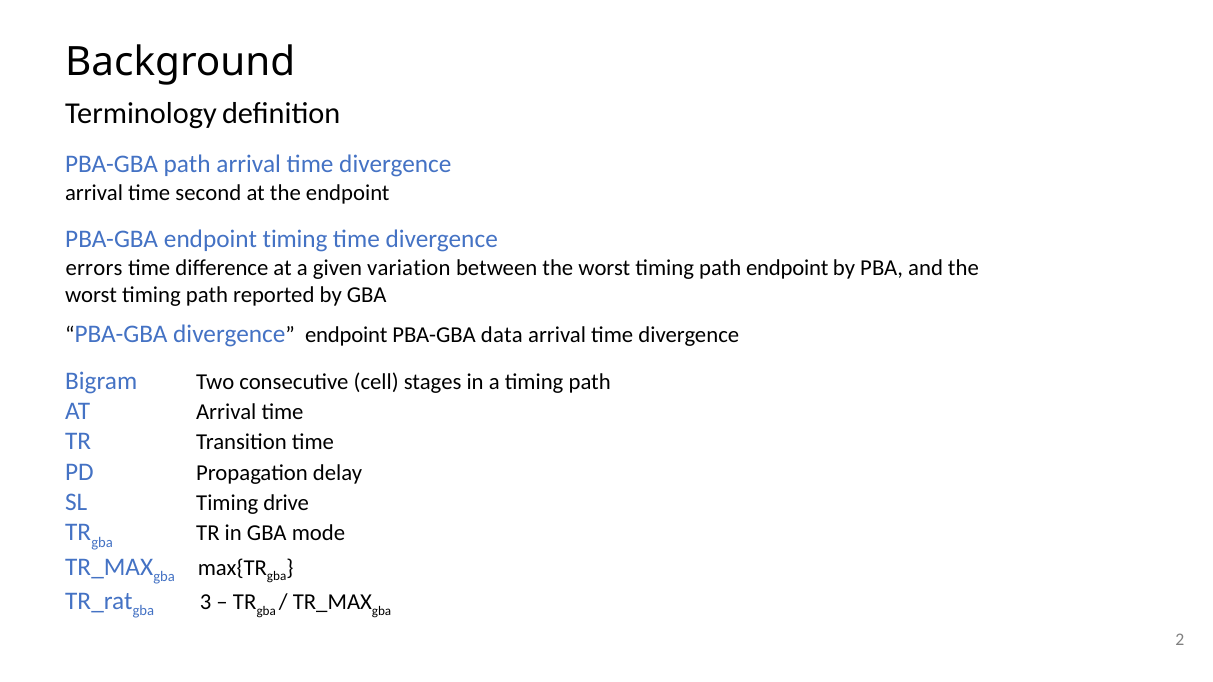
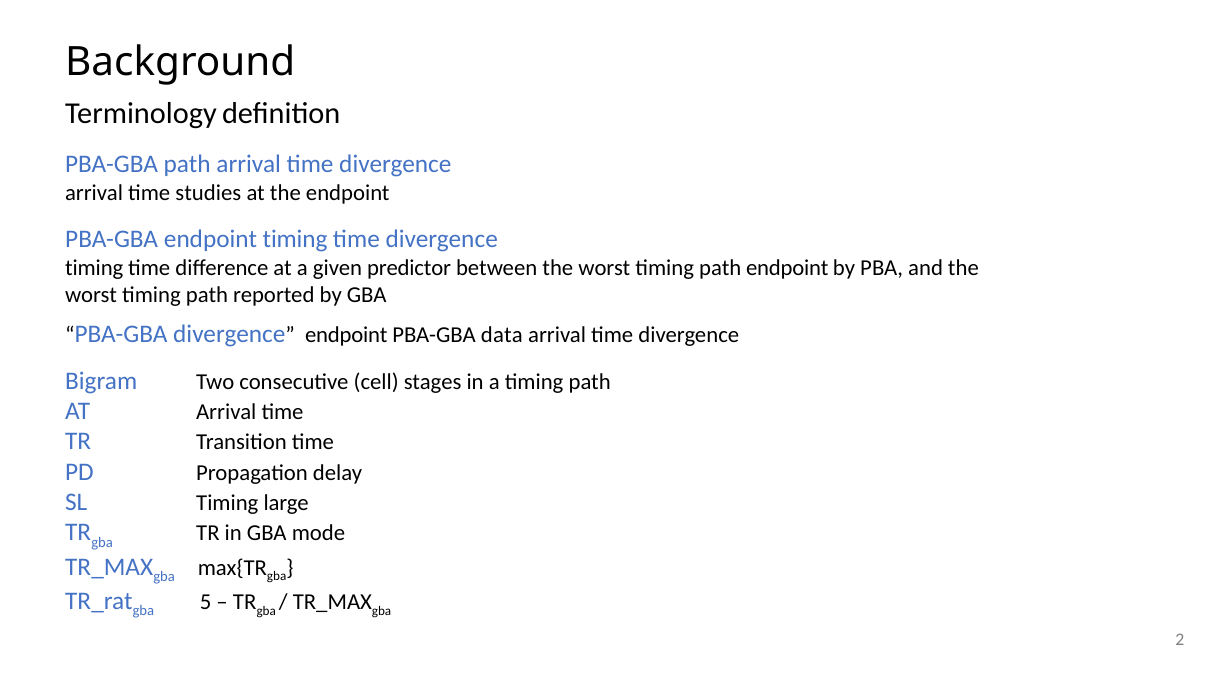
second: second -> studies
errors at (94, 268): errors -> timing
variation: variation -> predictor
drive: drive -> large
3: 3 -> 5
